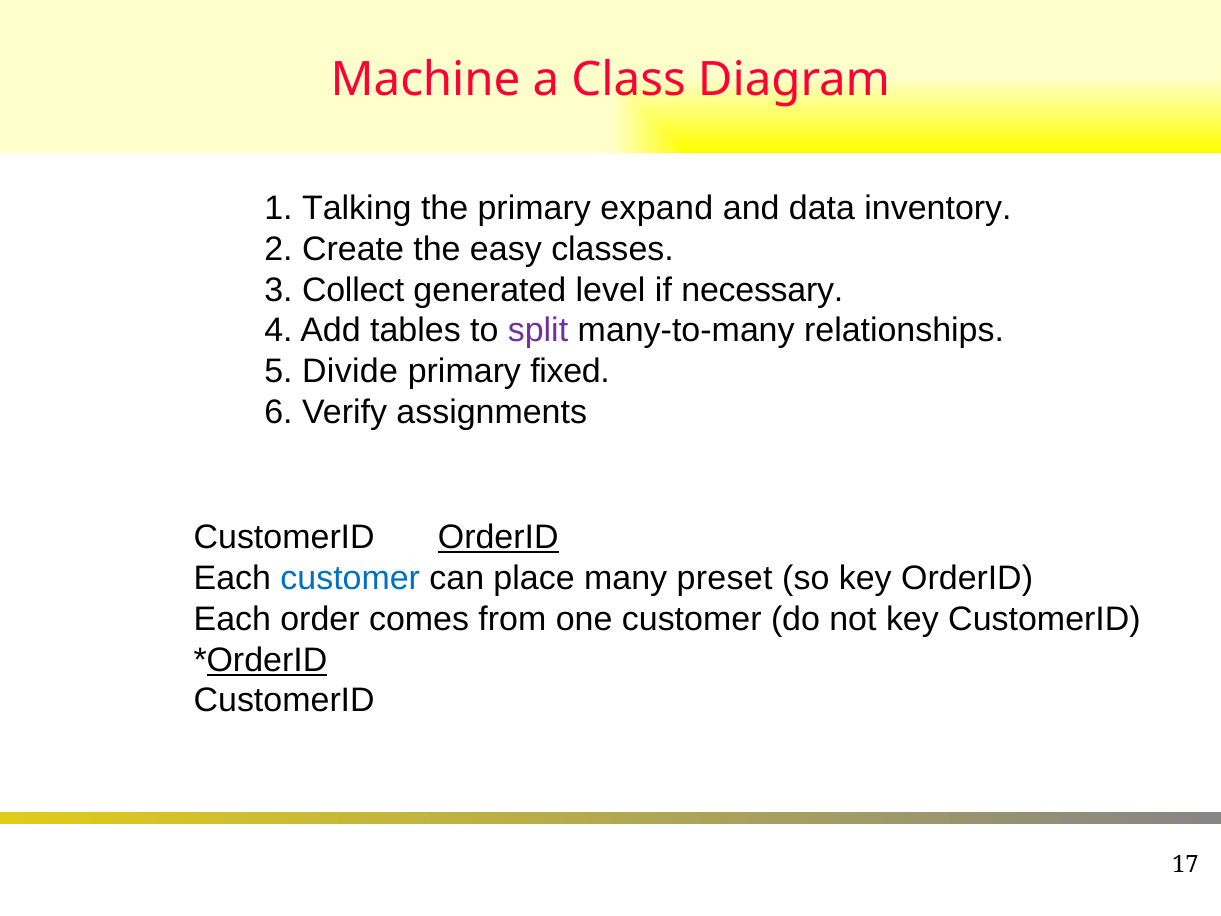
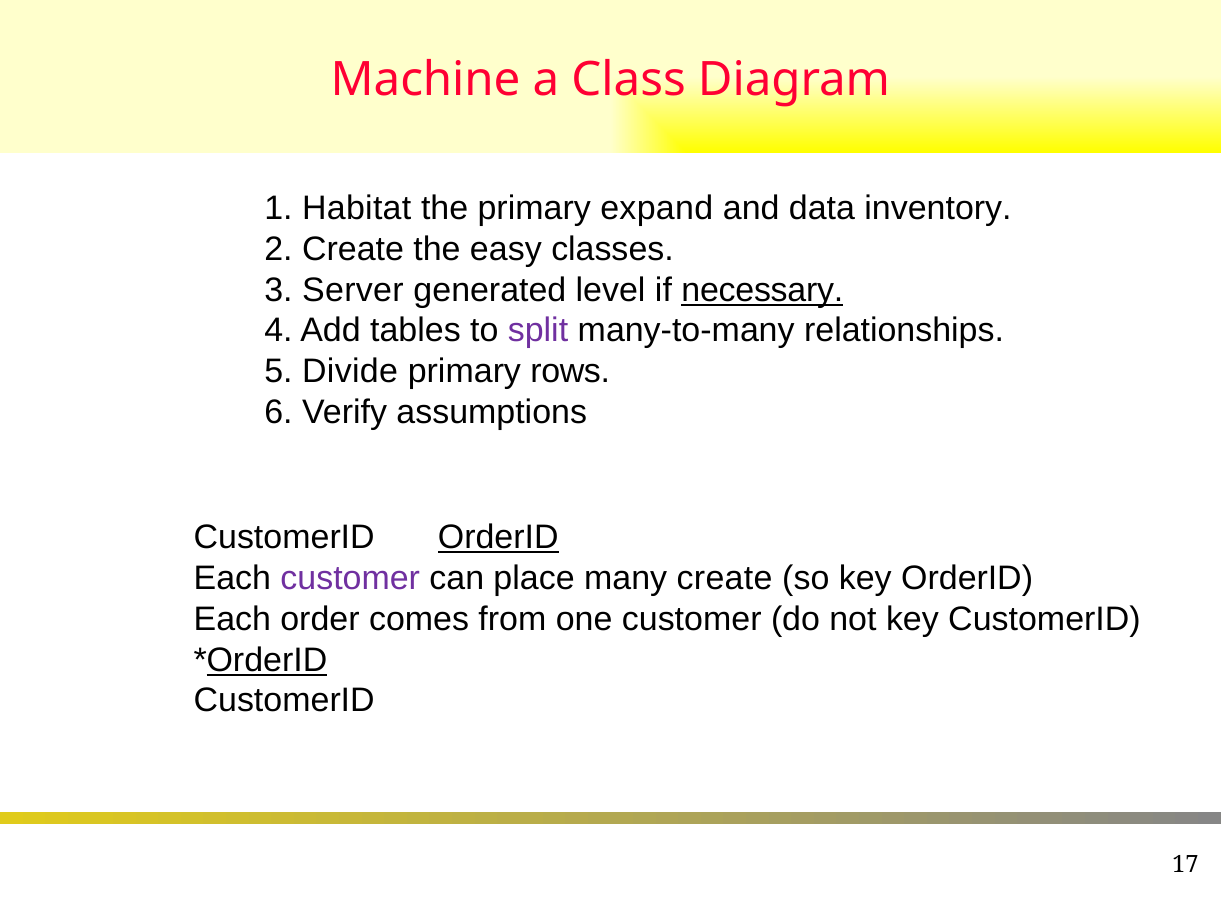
Talking: Talking -> Habitat
Collect: Collect -> Server
necessary underline: none -> present
fixed: fixed -> rows
assignments: assignments -> assumptions
customer at (350, 578) colour: blue -> purple
many preset: preset -> create
